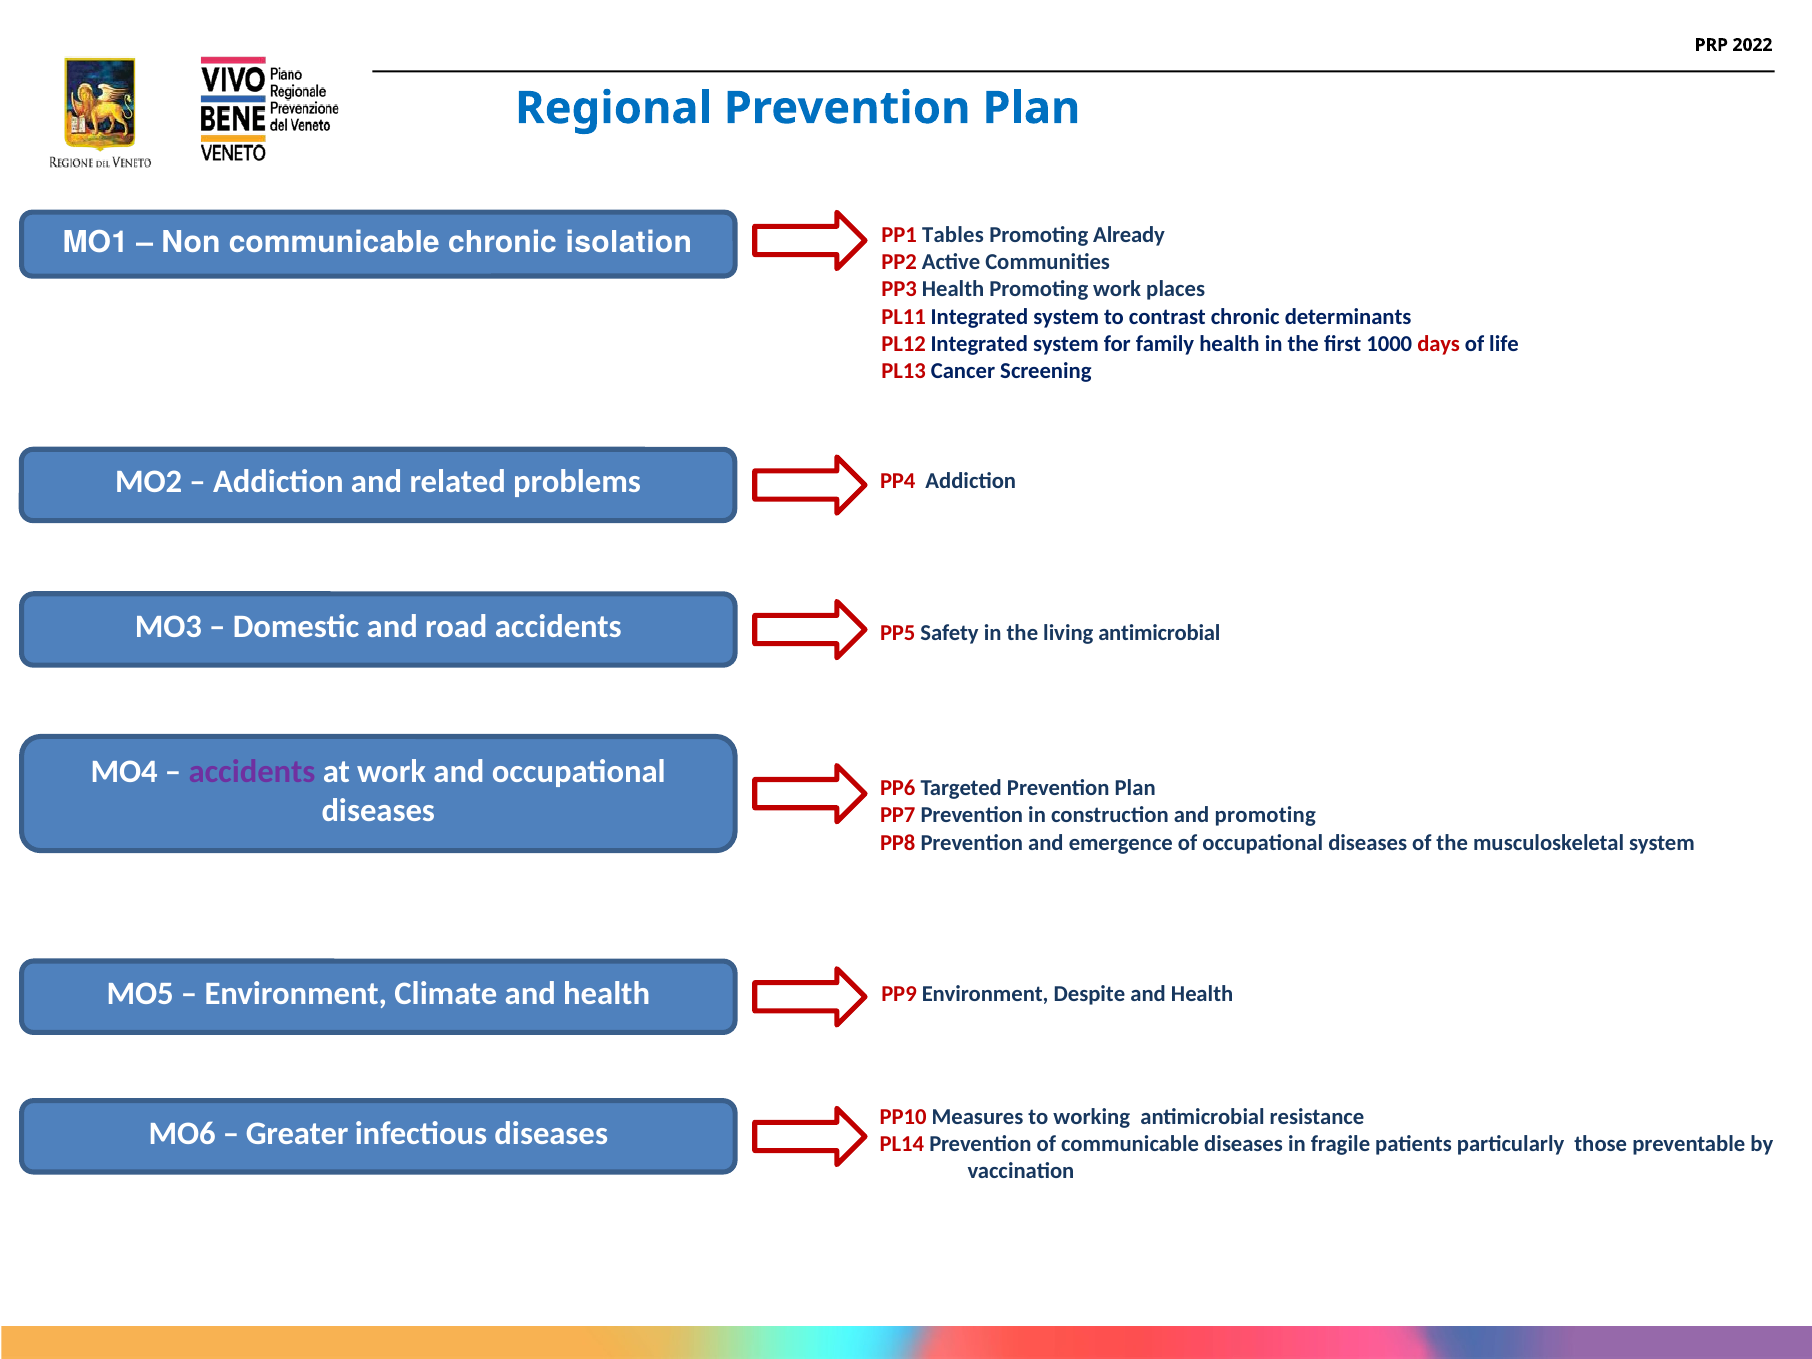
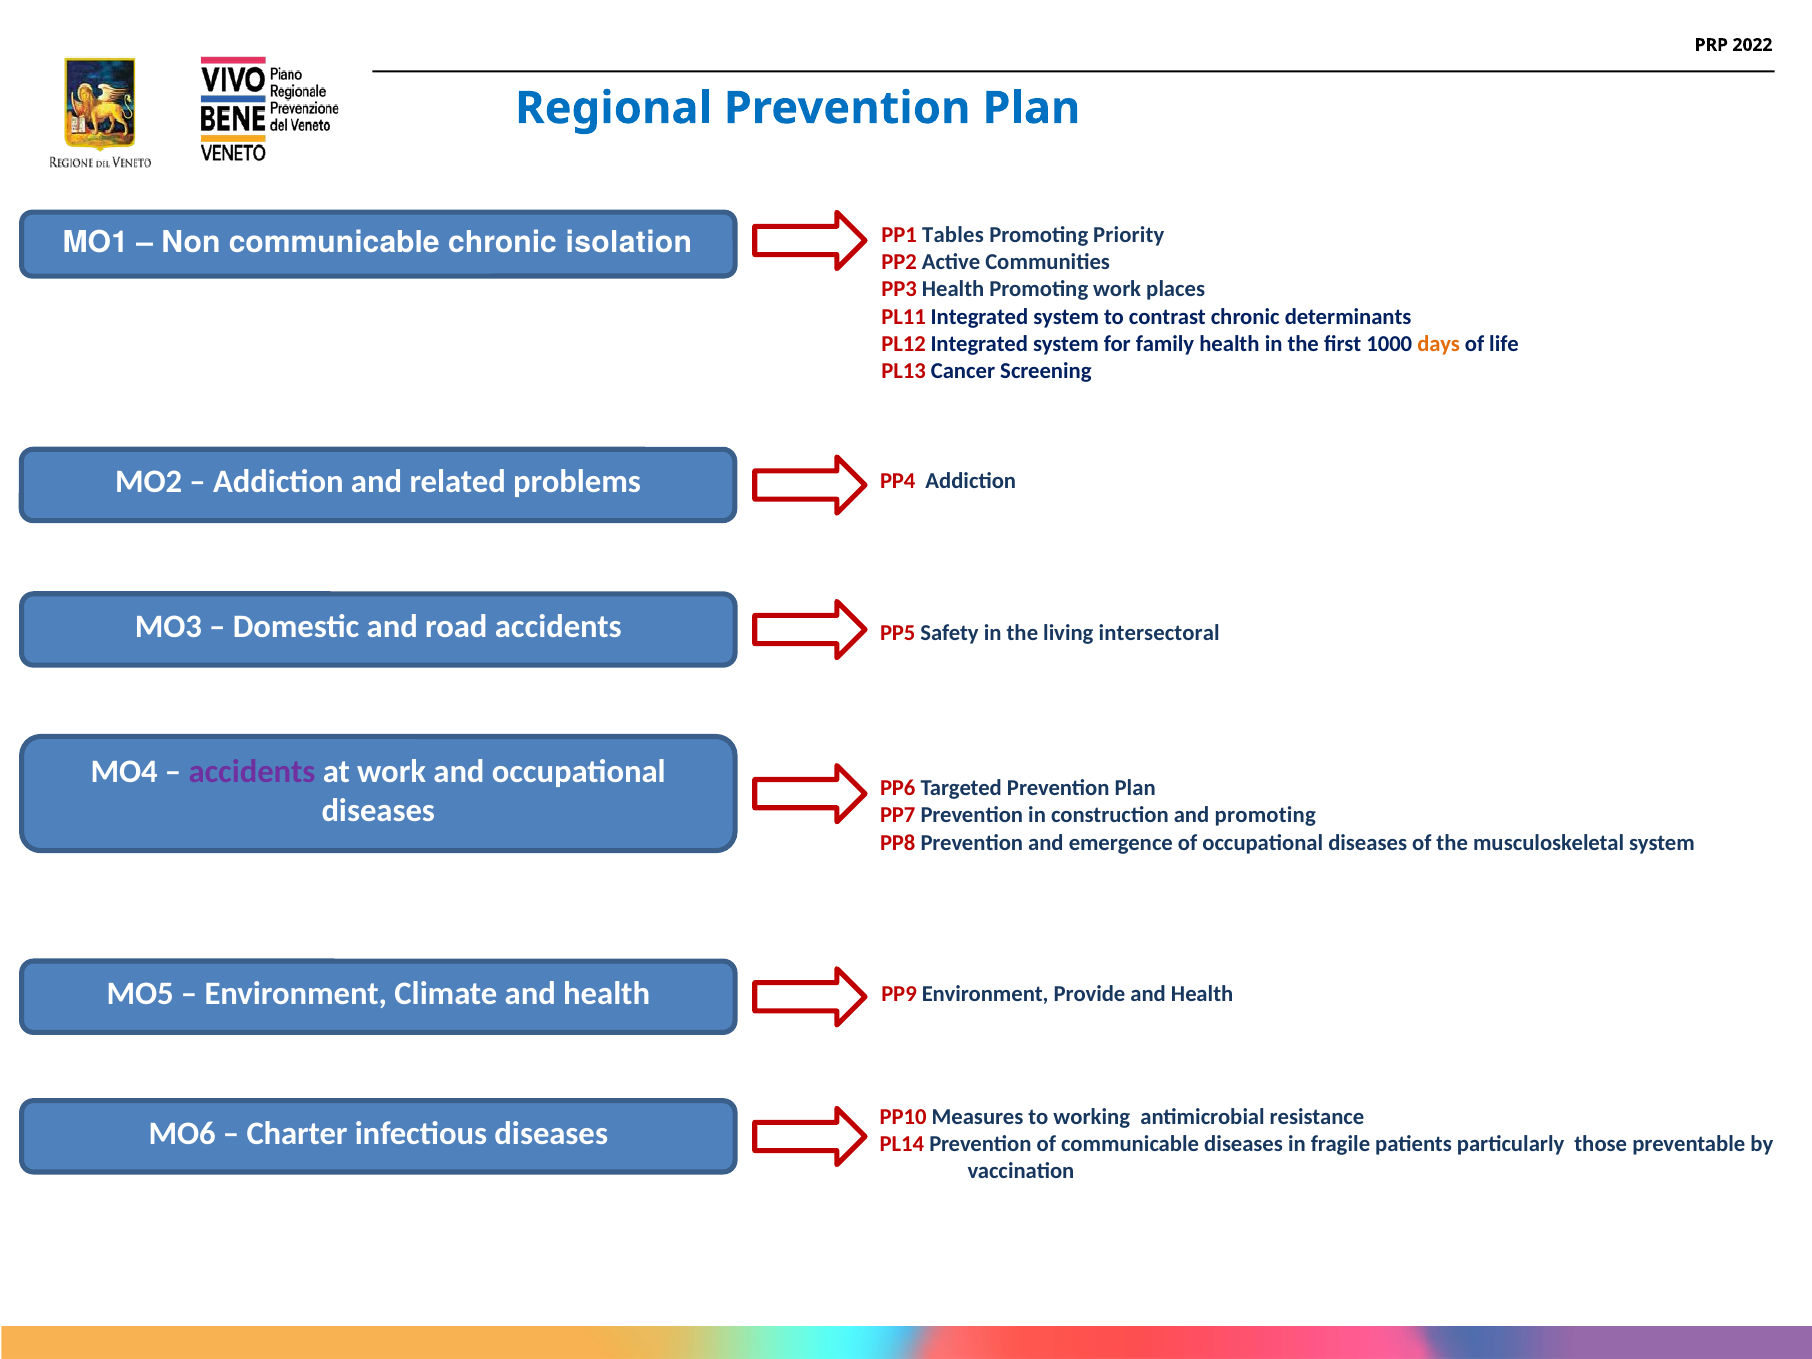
Already: Already -> Priority
days colour: red -> orange
living antimicrobial: antimicrobial -> intersectoral
Despite: Despite -> Provide
Greater: Greater -> Charter
